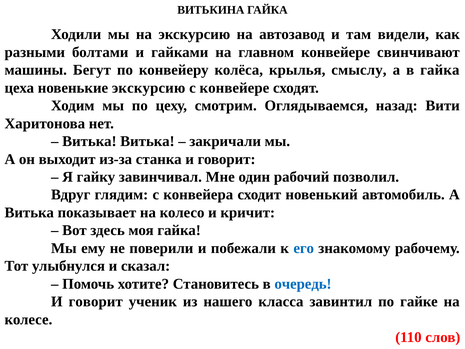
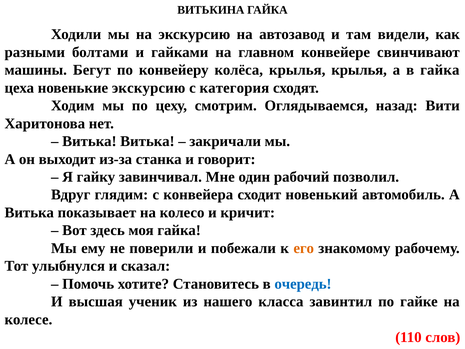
крылья смыслу: смыслу -> крылья
с конвейере: конвейере -> категория
его colour: blue -> orange
говорит at (96, 301): говорит -> высшая
